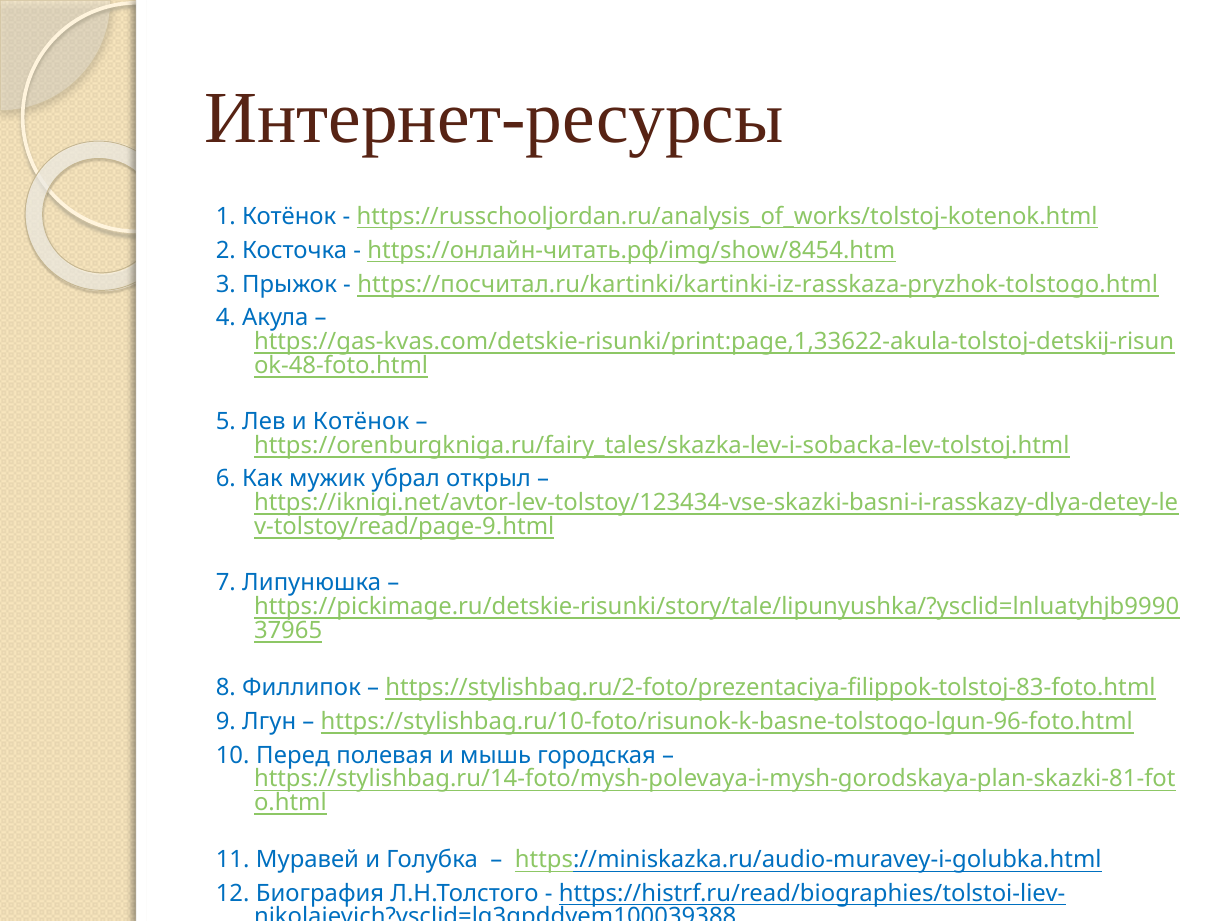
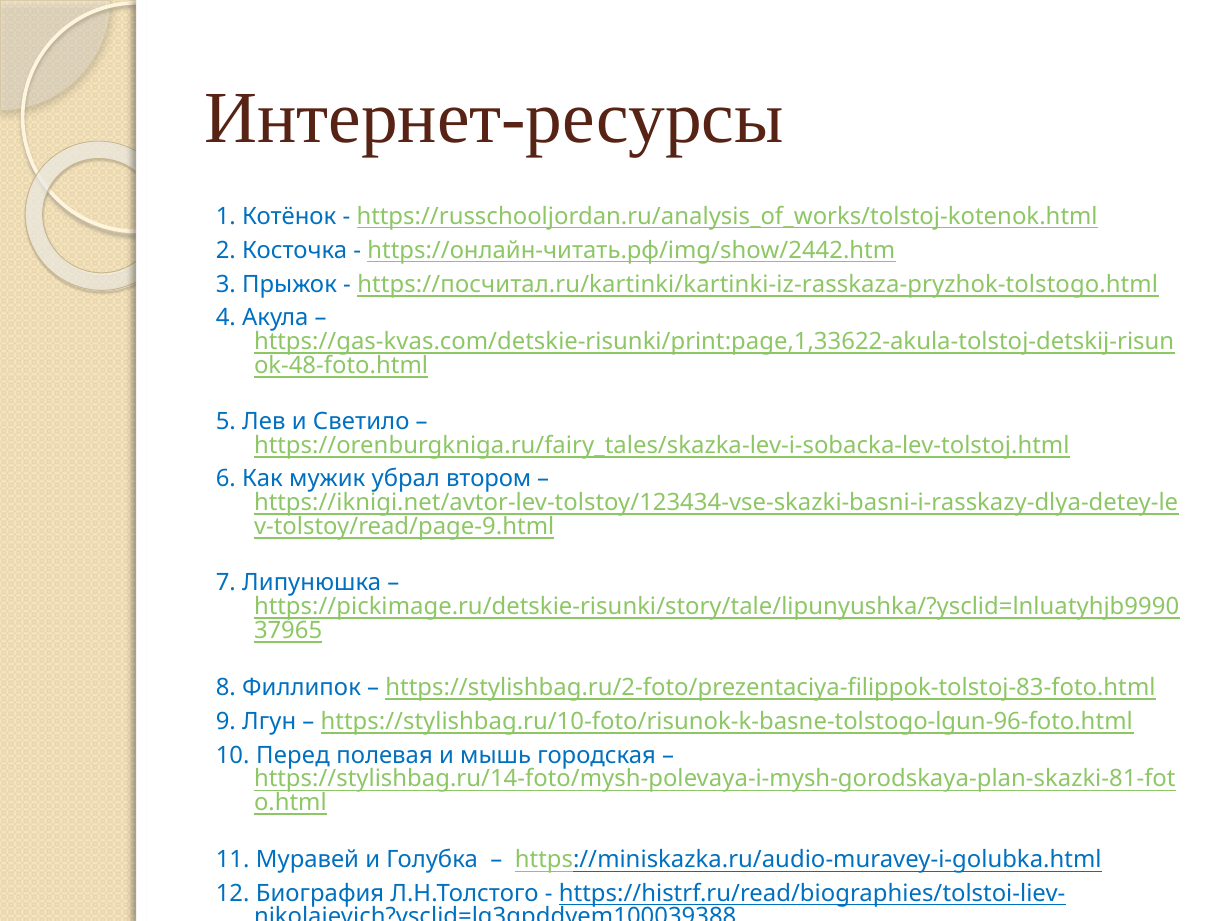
https://онлайн-читать.рф/img/show/8454.htm: https://онлайн-читать.рф/img/show/8454.htm -> https://онлайн-читать.рф/img/show/2442.htm
и Котёнок: Котёнок -> Светило
открыл: открыл -> втором
